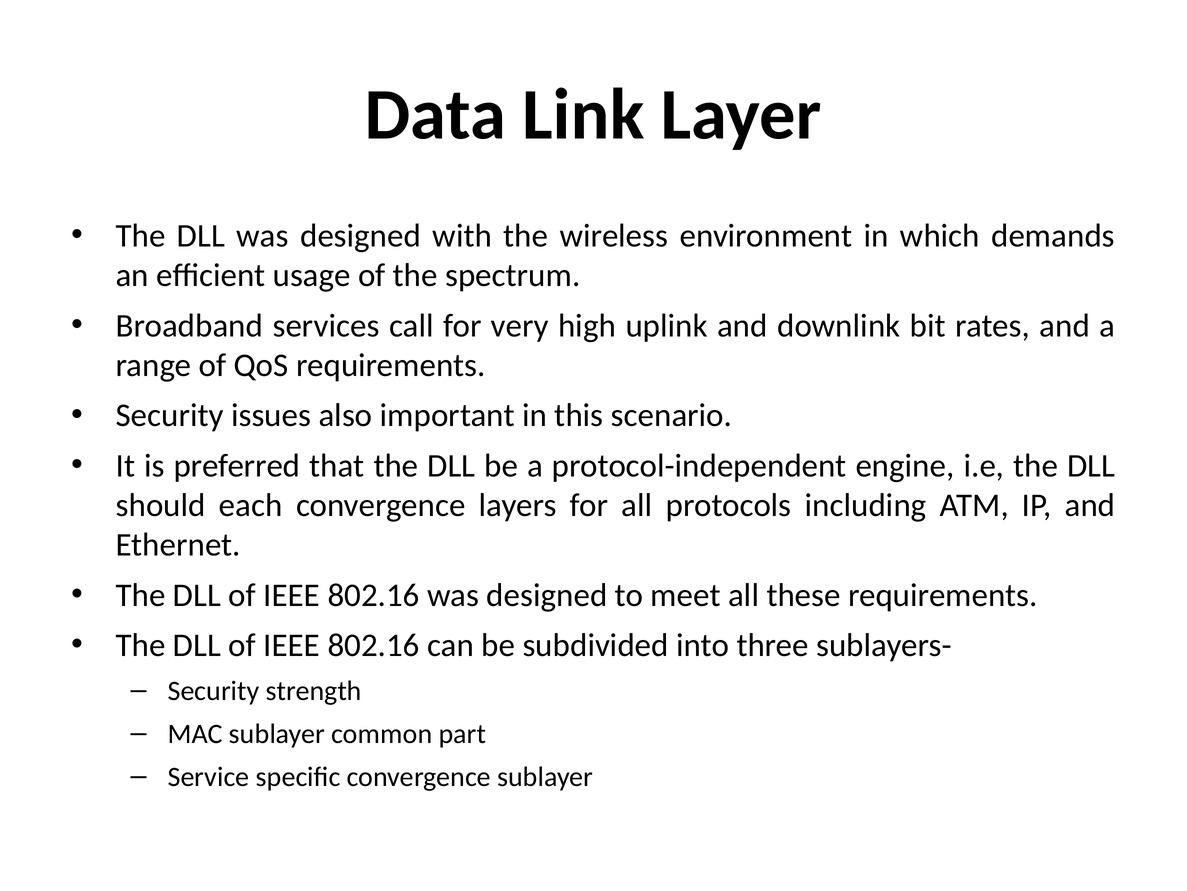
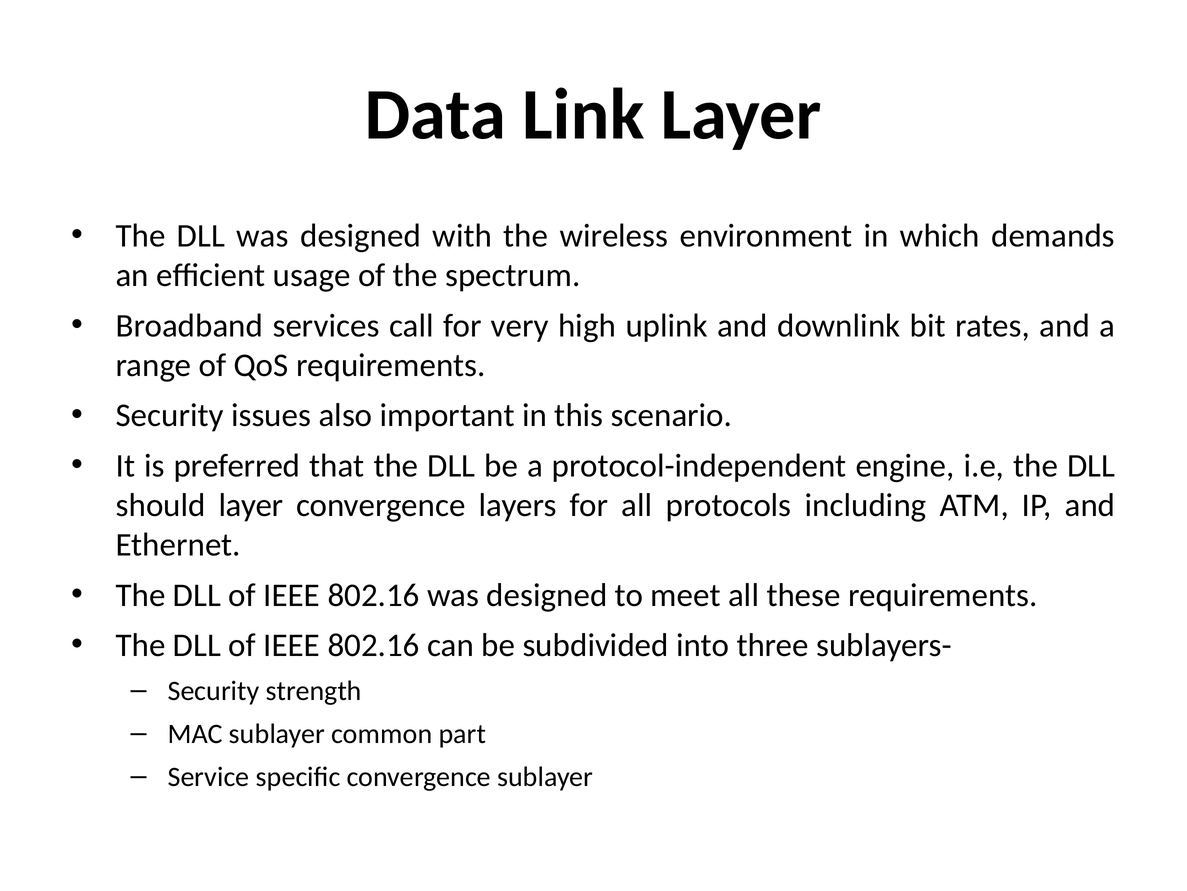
should each: each -> layer
